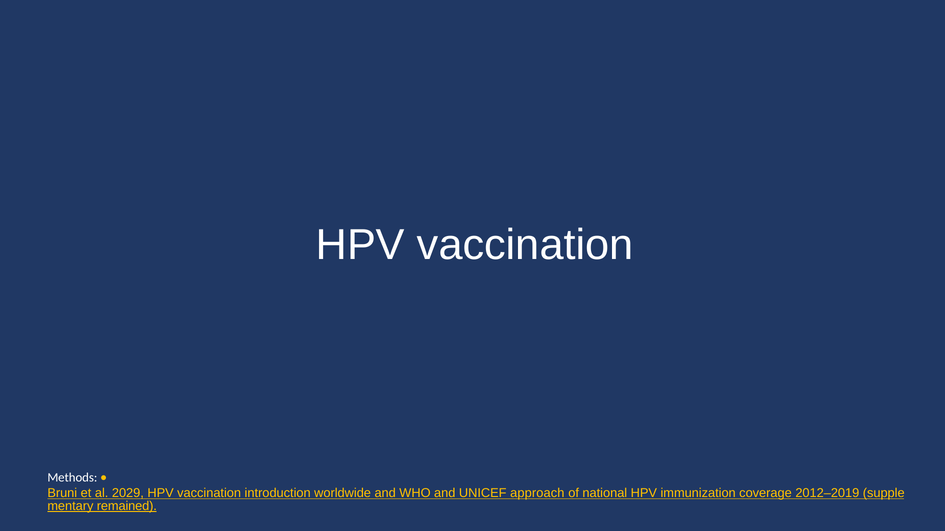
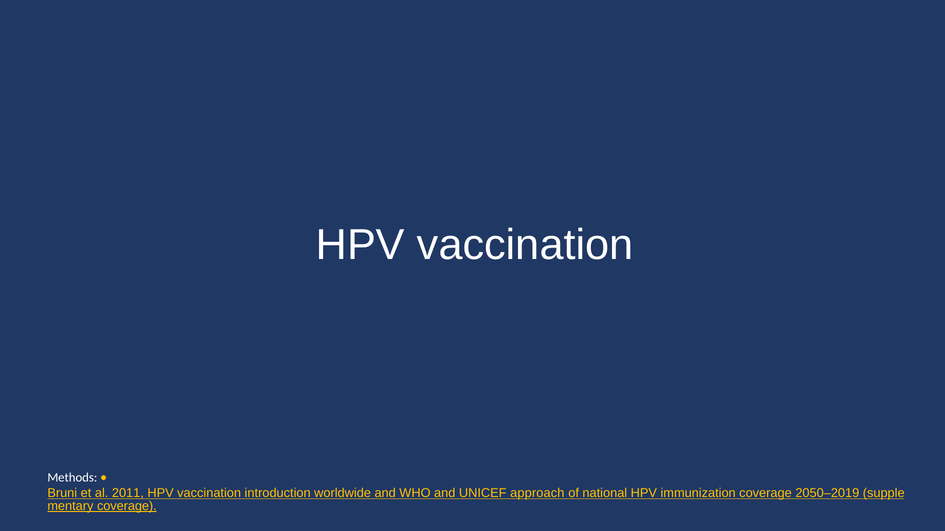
2029: 2029 -> 2011
2012–2019: 2012–2019 -> 2050–2019
remained at (127, 506): remained -> coverage
